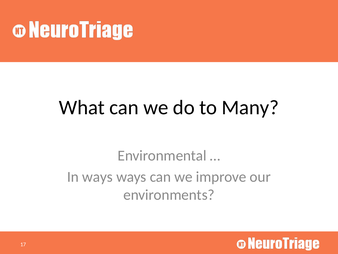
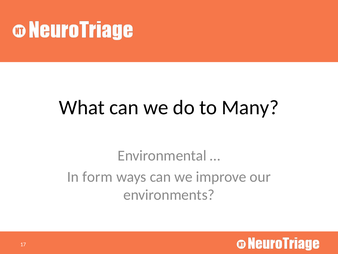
In ways: ways -> form
